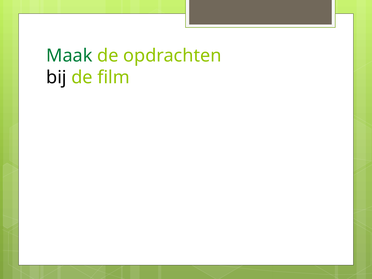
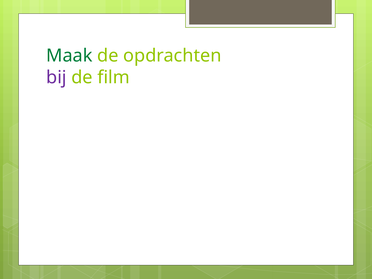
bij colour: black -> purple
